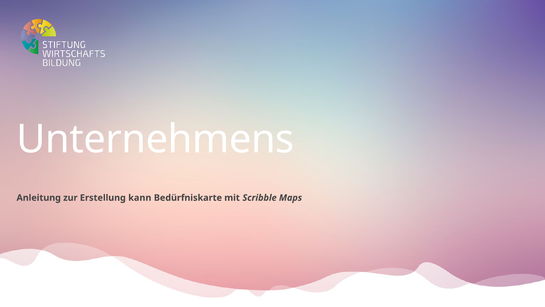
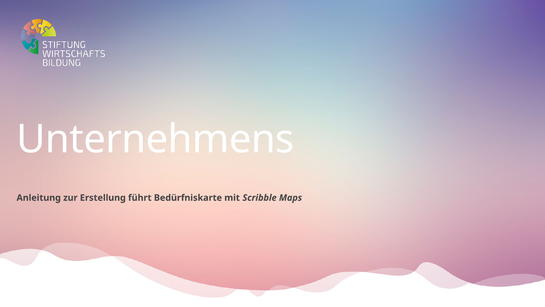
kann: kann -> führt
